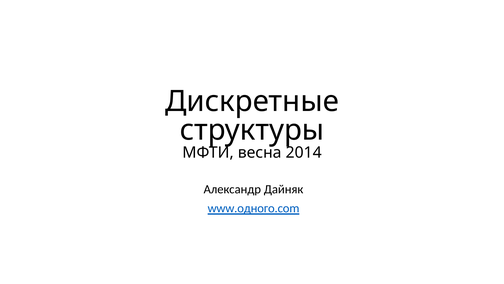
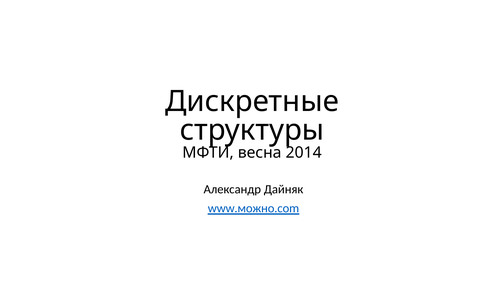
www.одного.com: www.одного.com -> www.можно.com
